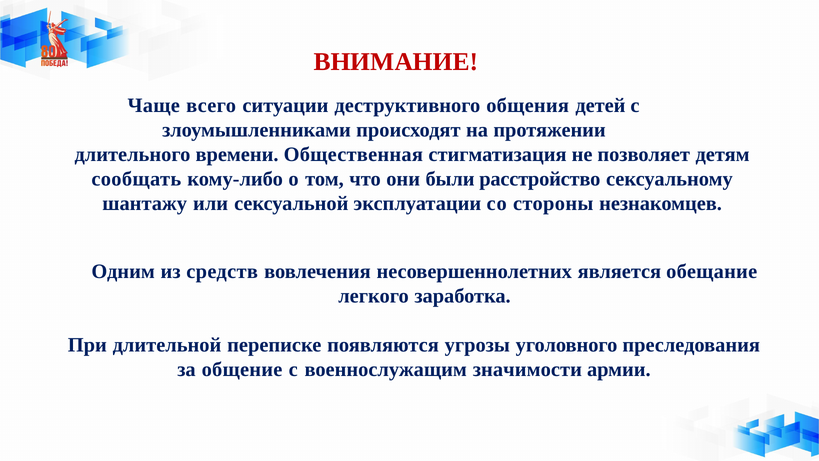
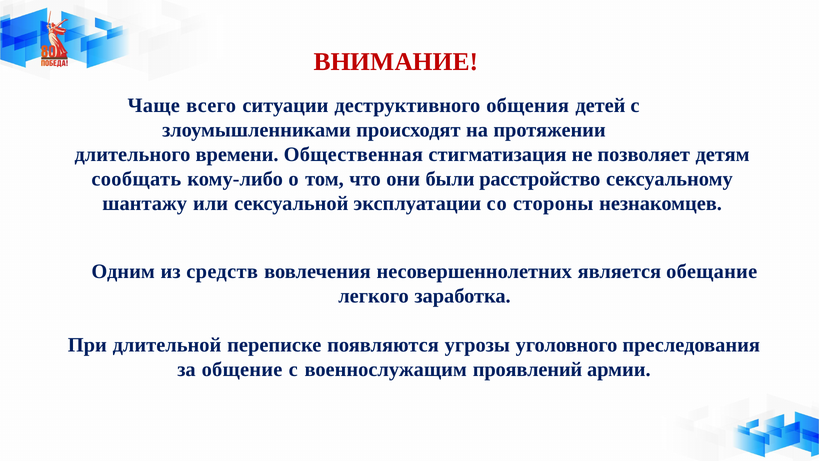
значимости: значимости -> проявлений
